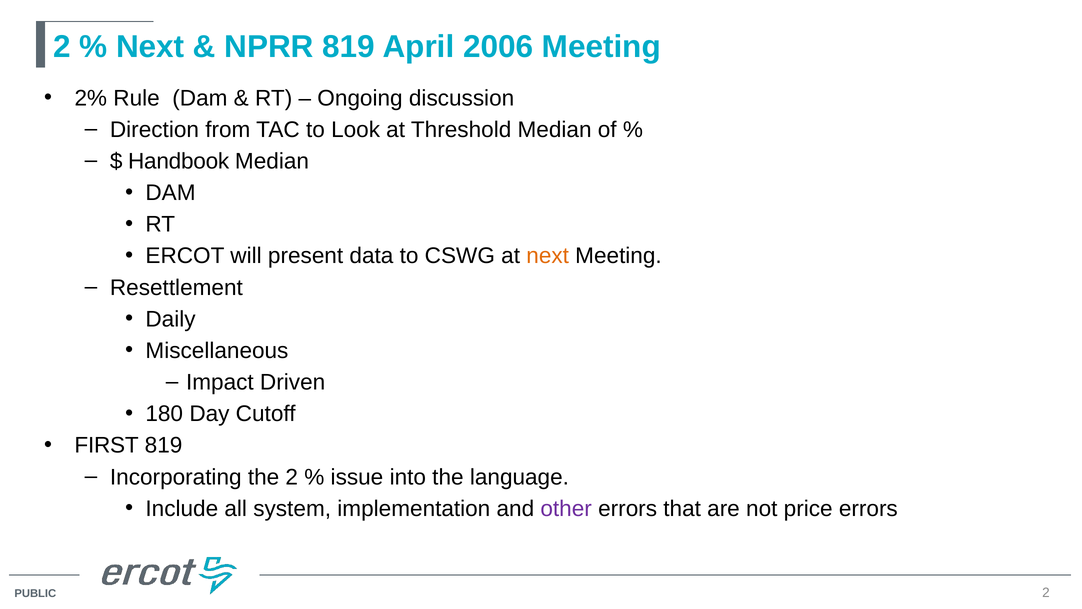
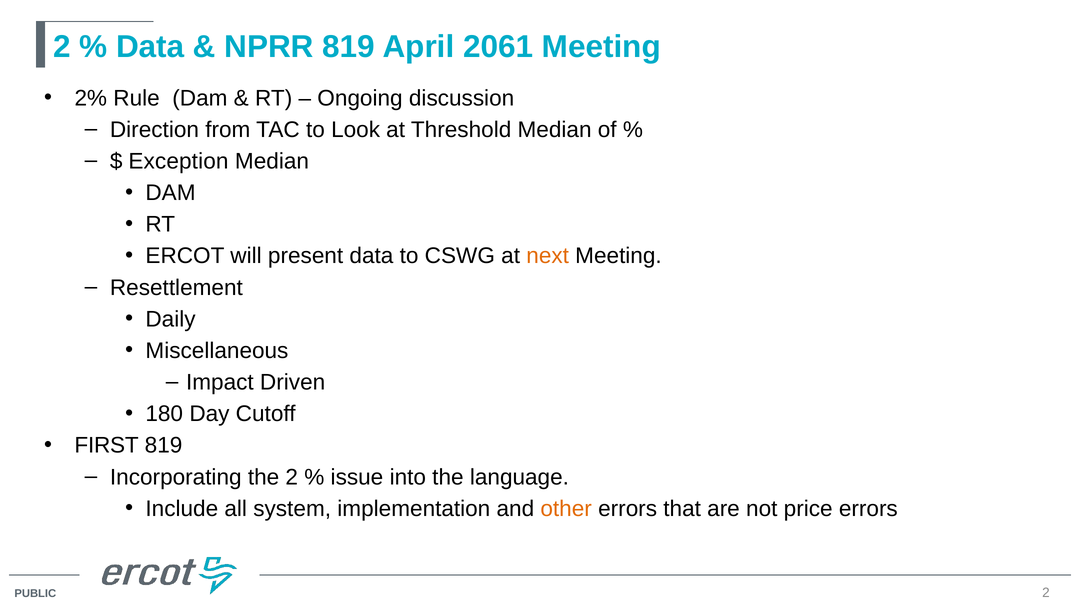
Next at (150, 47): Next -> Data
2006: 2006 -> 2061
Handbook: Handbook -> Exception
other colour: purple -> orange
